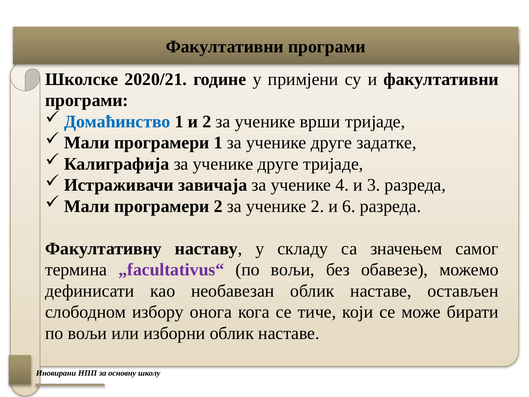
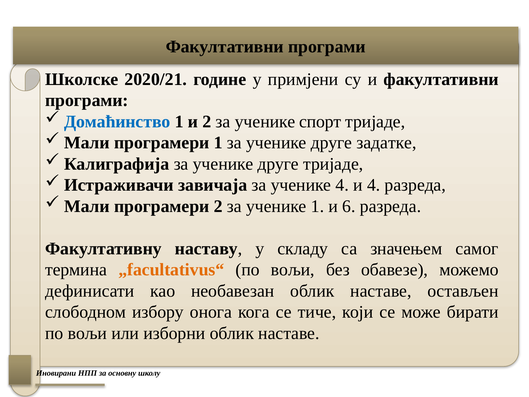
врши: врши -> спорт
и 3: 3 -> 4
ученике 2: 2 -> 1
„facultativus“ colour: purple -> orange
